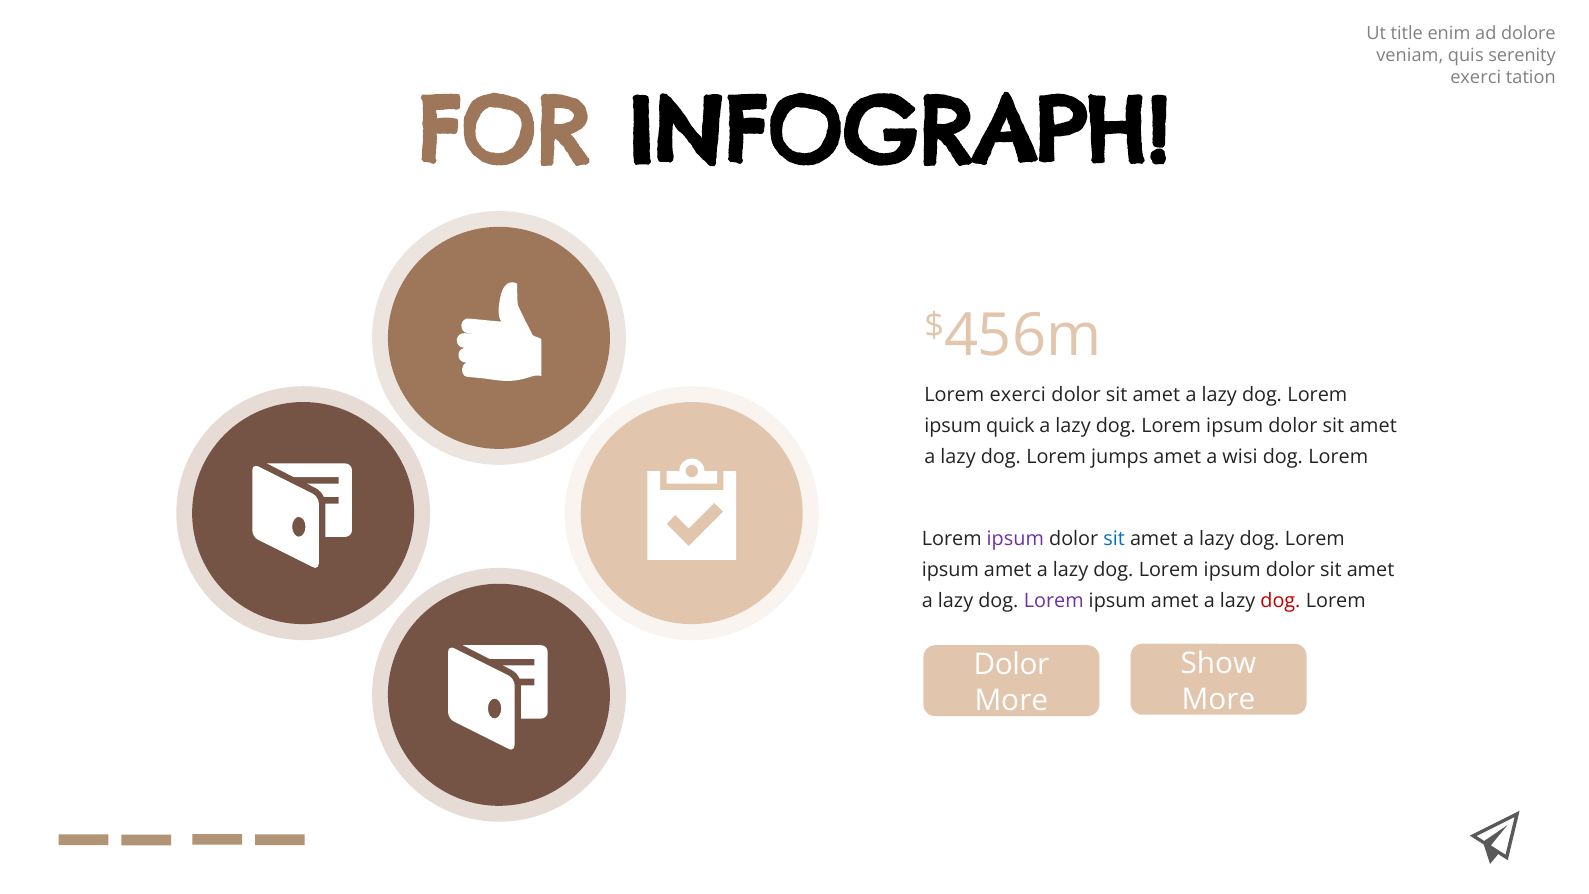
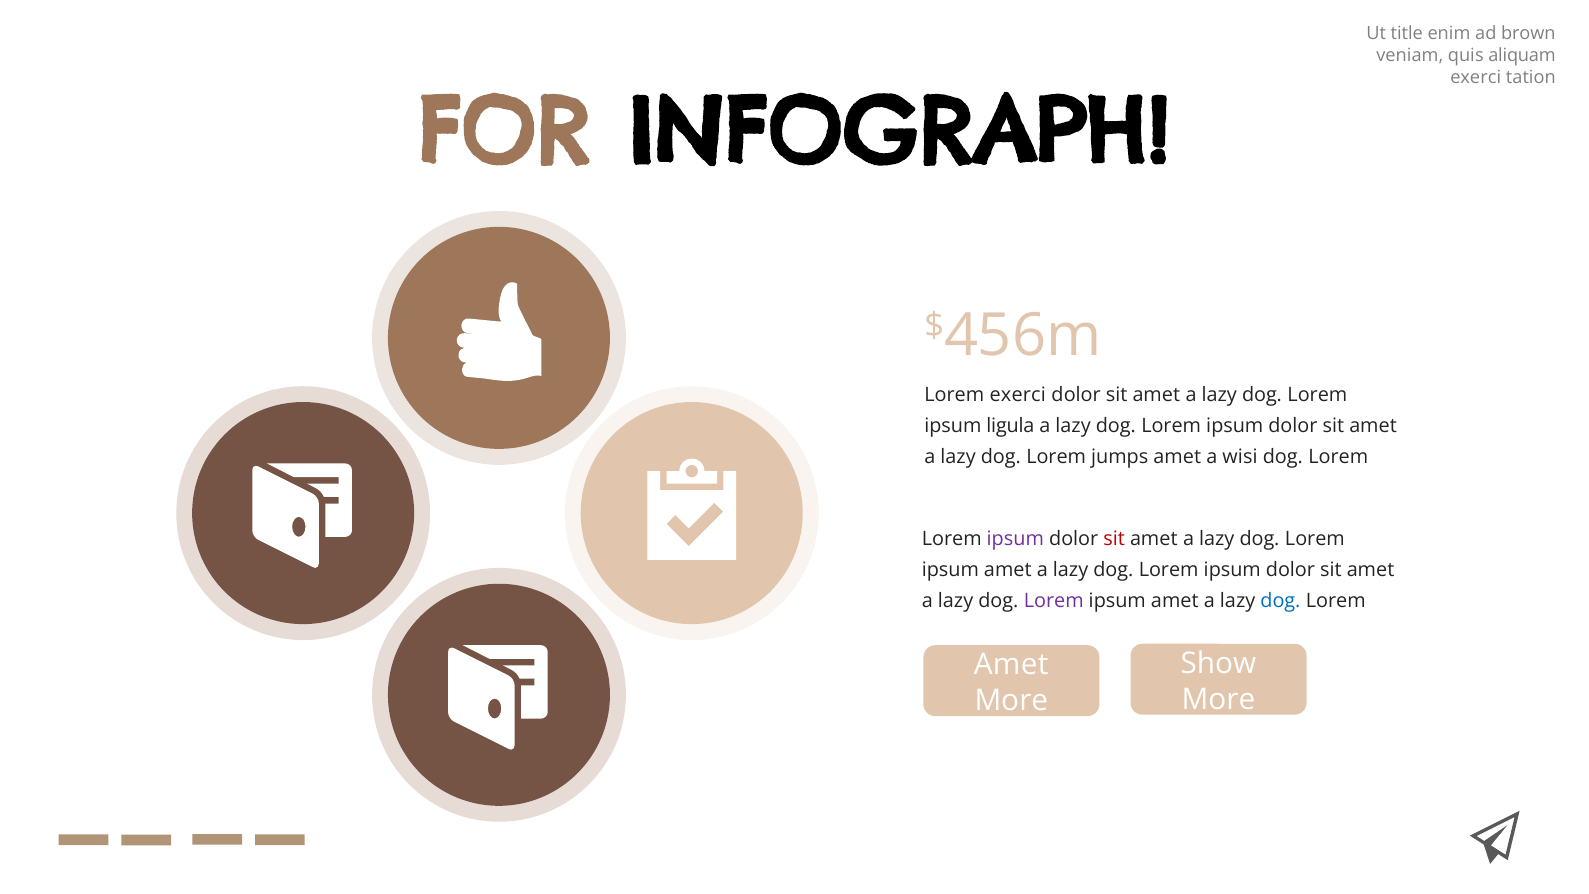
dolore: dolore -> brown
serenity: serenity -> aliquam
quick: quick -> ligula
sit at (1114, 539) colour: blue -> red
dog at (1280, 601) colour: red -> blue
Dolor at (1011, 665): Dolor -> Amet
